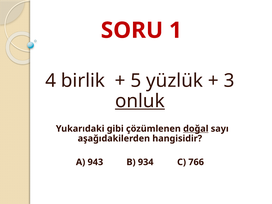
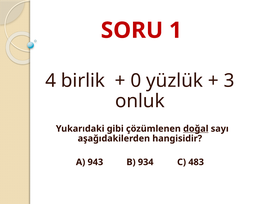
5: 5 -> 0
onluk underline: present -> none
766: 766 -> 483
